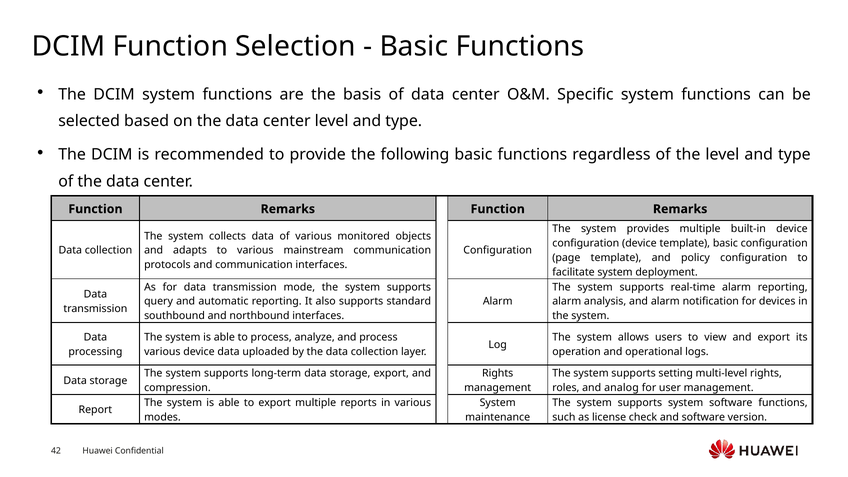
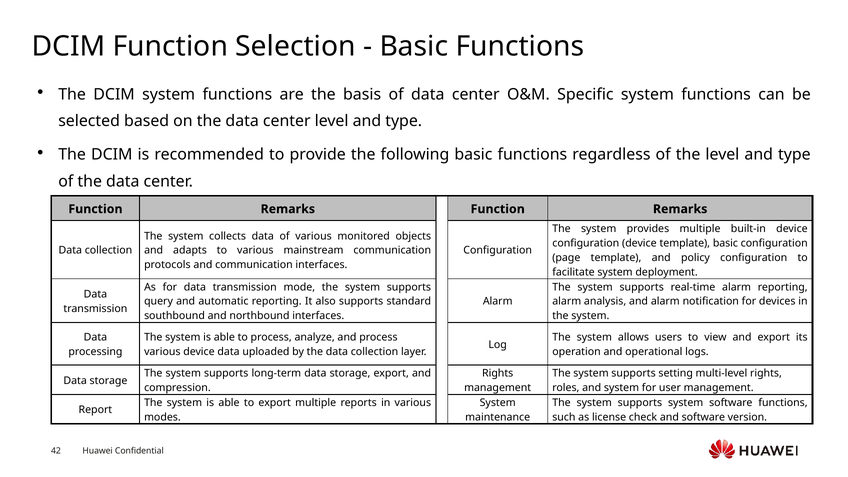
and analog: analog -> system
